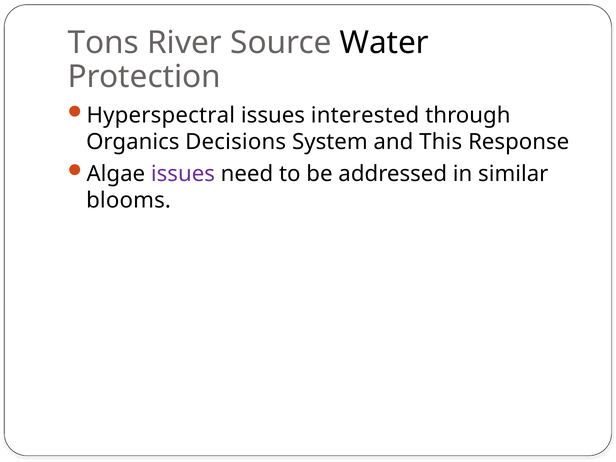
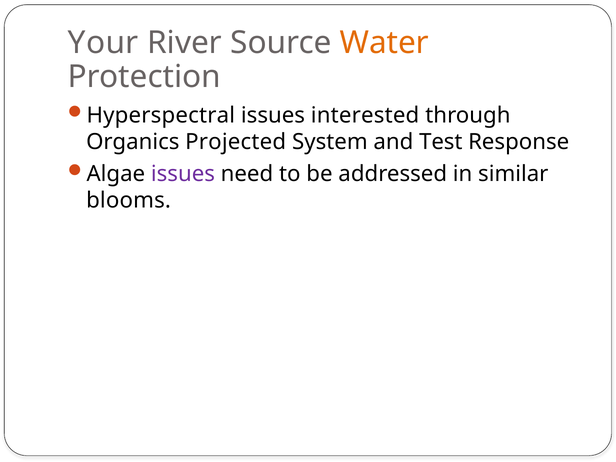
Tons: Tons -> Your
Water colour: black -> orange
Decisions: Decisions -> Projected
This: This -> Test
